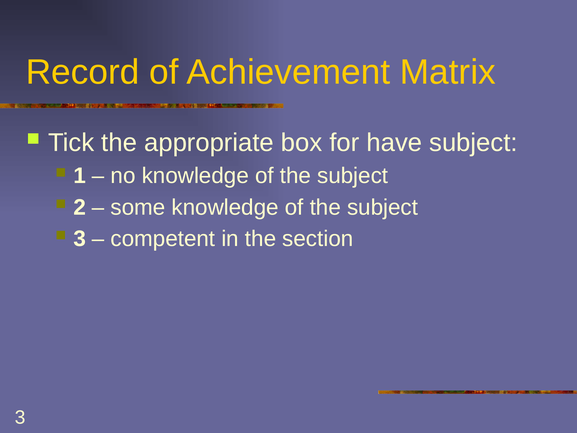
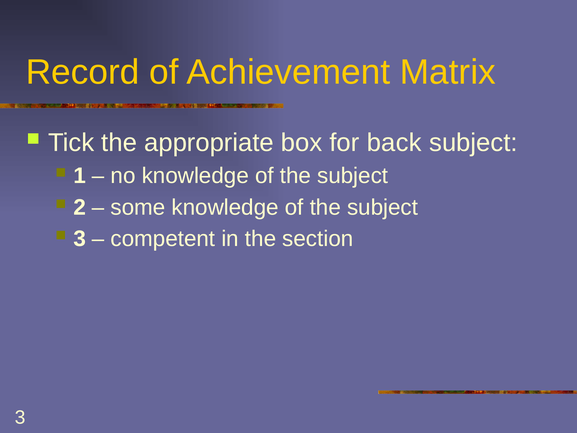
have: have -> back
